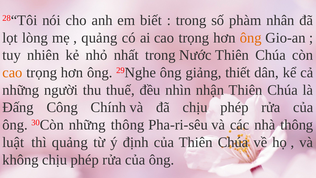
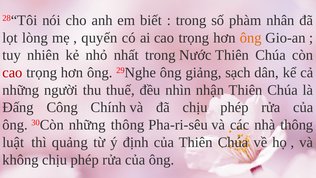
quảng at (99, 38): quảng -> quyến
cao at (12, 72) colour: orange -> red
thiết: thiết -> sạch
